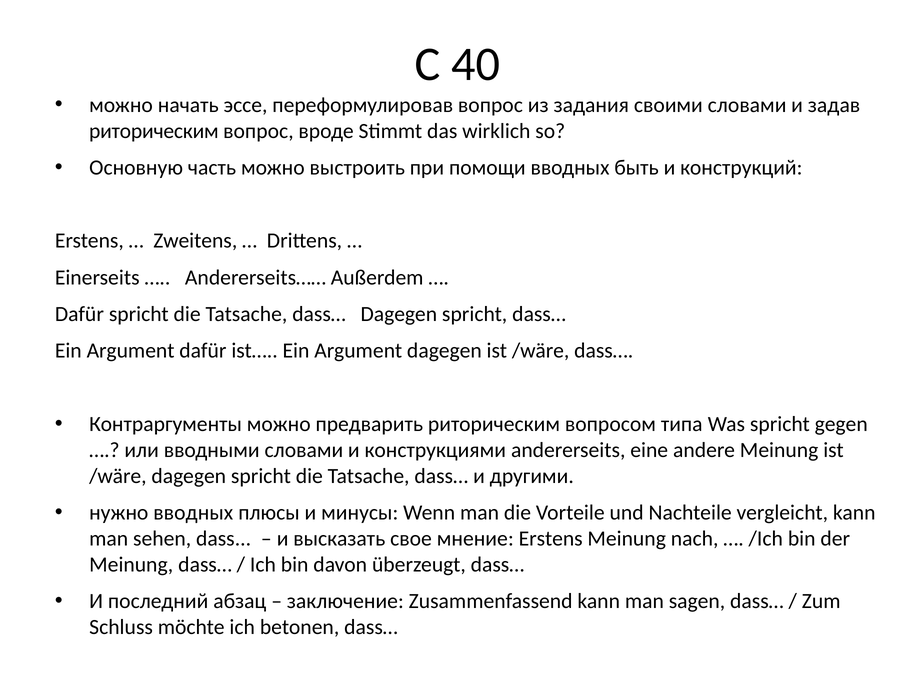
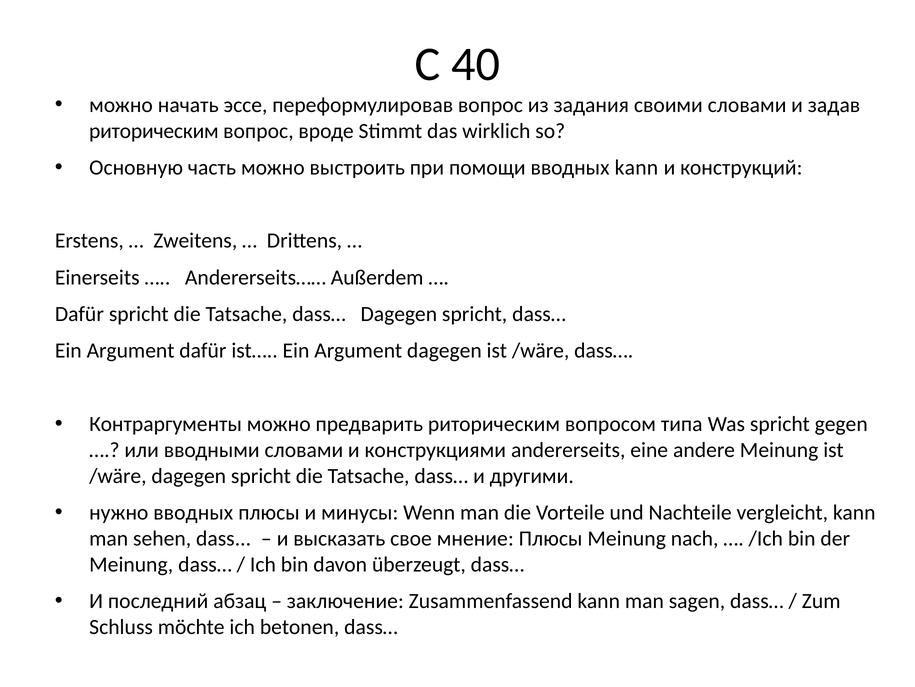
вводных быть: быть -> kann
мнение Erstens: Erstens -> Плюсы
